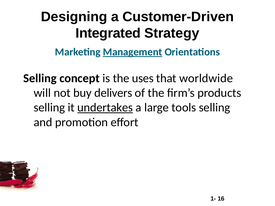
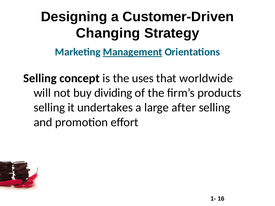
Integrated: Integrated -> Changing
delivers: delivers -> dividing
undertakes underline: present -> none
tools: tools -> after
